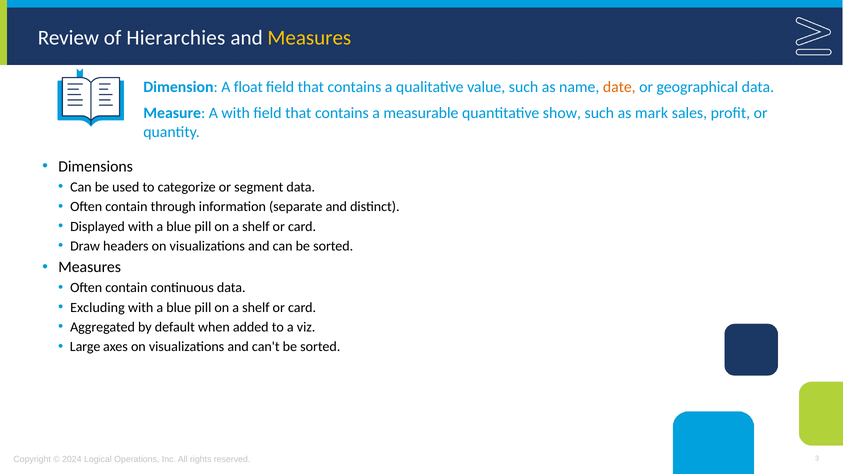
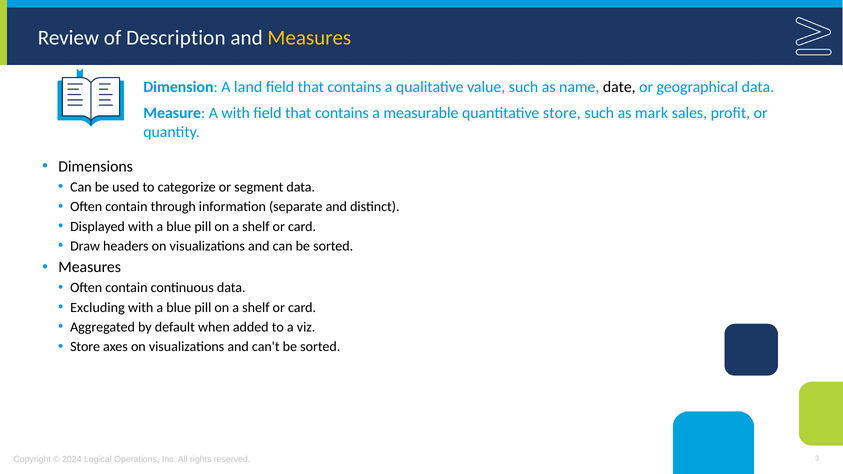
Hierarchies: Hierarchies -> Description
float: float -> land
date colour: orange -> black
quantitative show: show -> store
Large at (85, 347): Large -> Store
